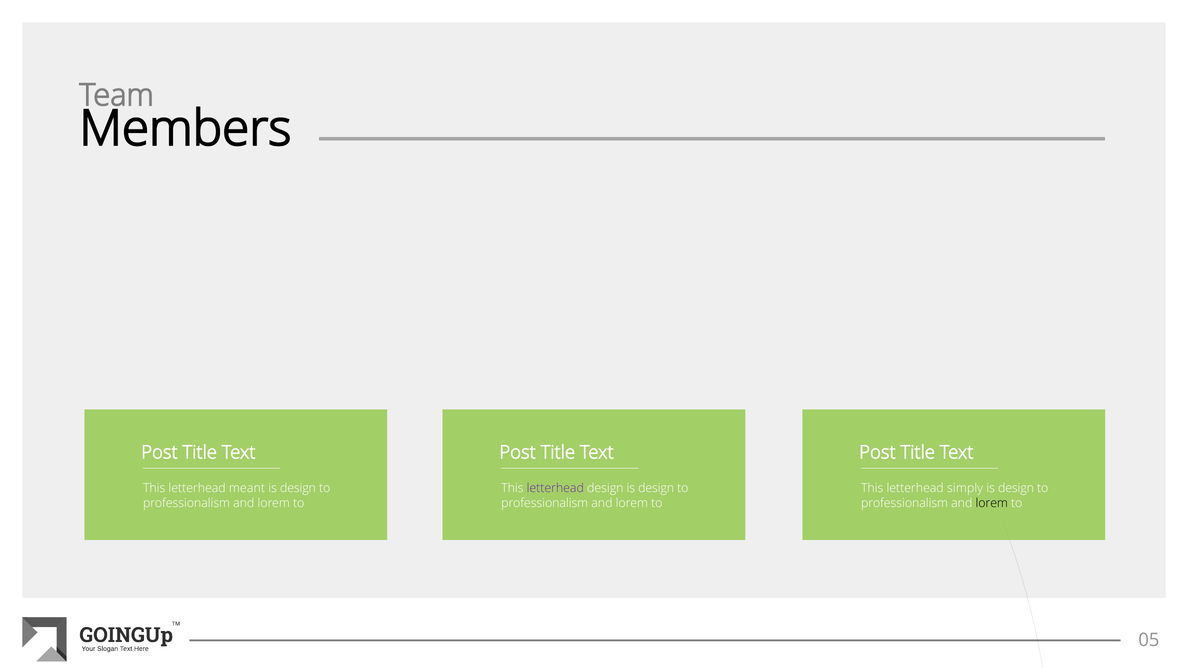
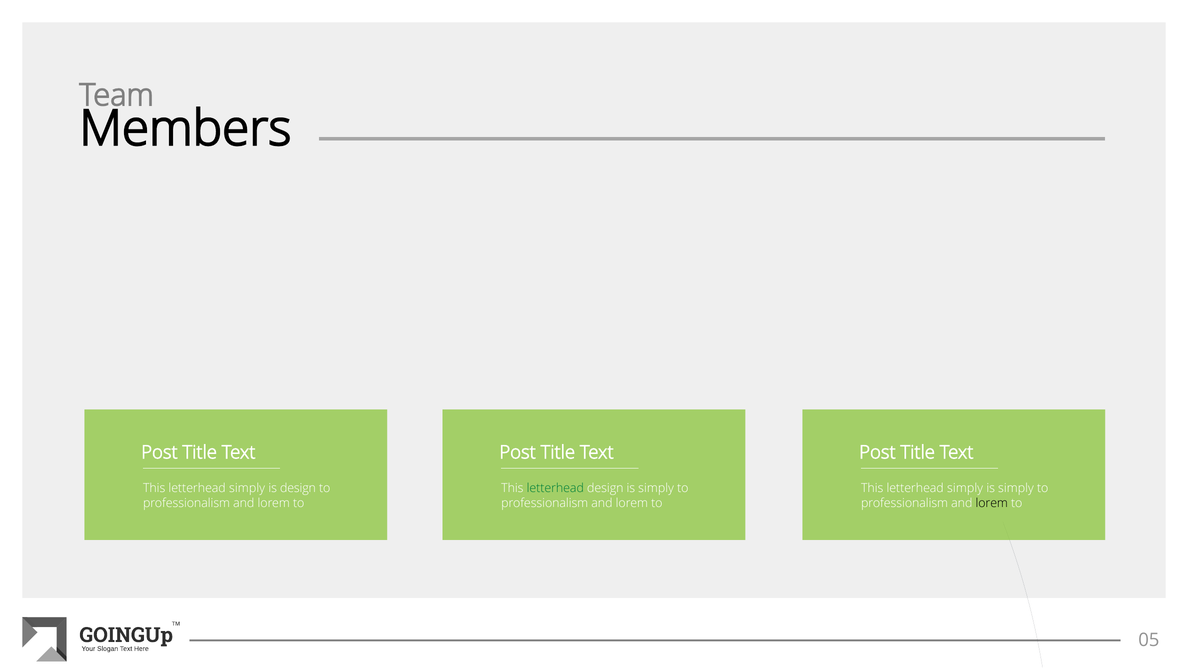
meant at (247, 488): meant -> simply
letterhead at (555, 488) colour: purple -> green
design is design: design -> simply
design at (1016, 488): design -> simply
